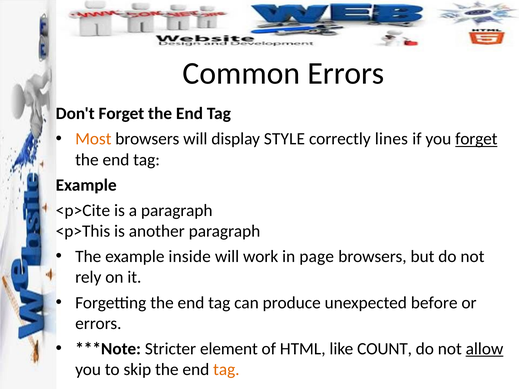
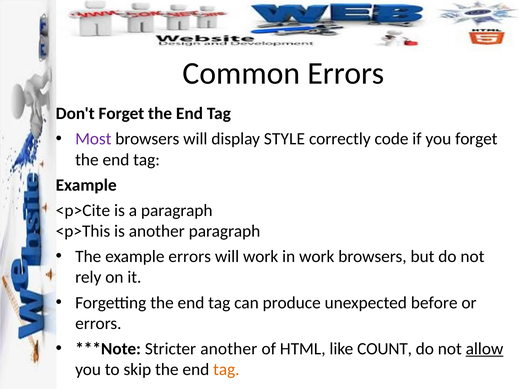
Most colour: orange -> purple
lines: lines -> code
forget at (476, 139) underline: present -> none
example inside: inside -> errors
in page: page -> work
Stricter element: element -> another
